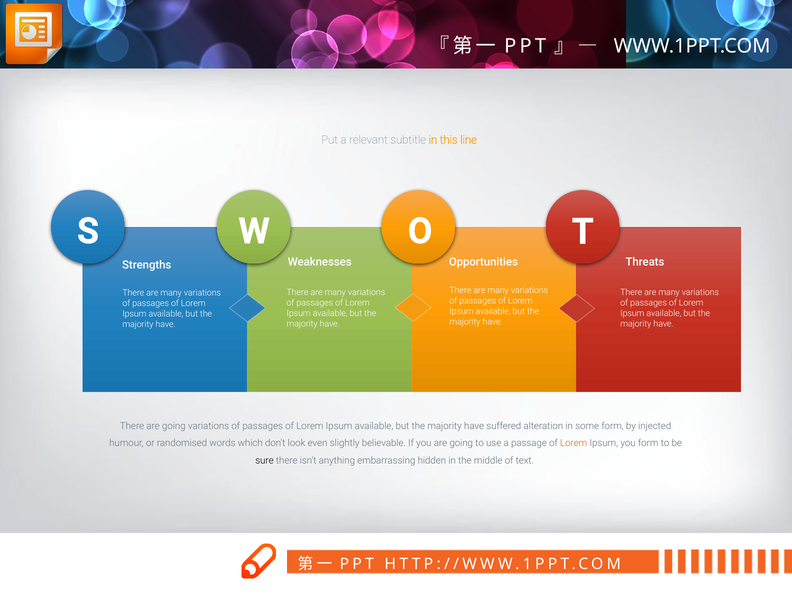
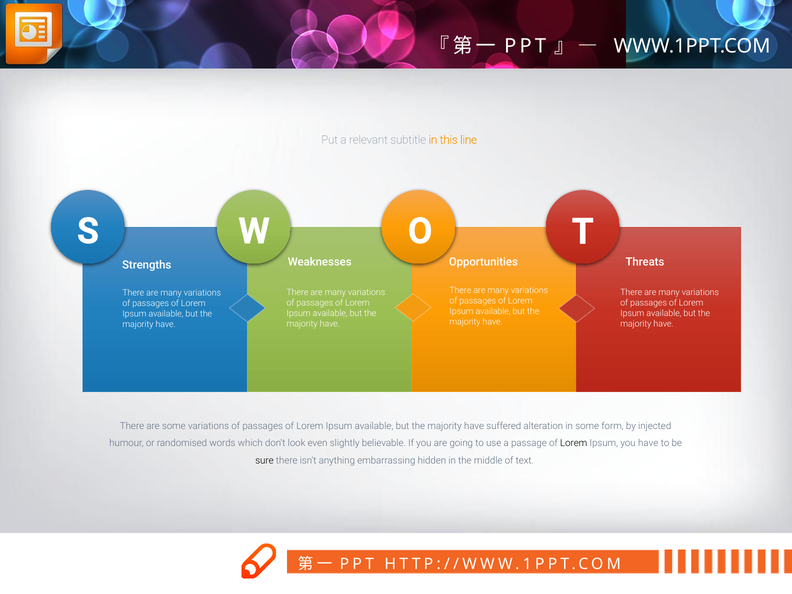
There are going: going -> some
Lorem at (574, 443) colour: orange -> black
you form: form -> have
